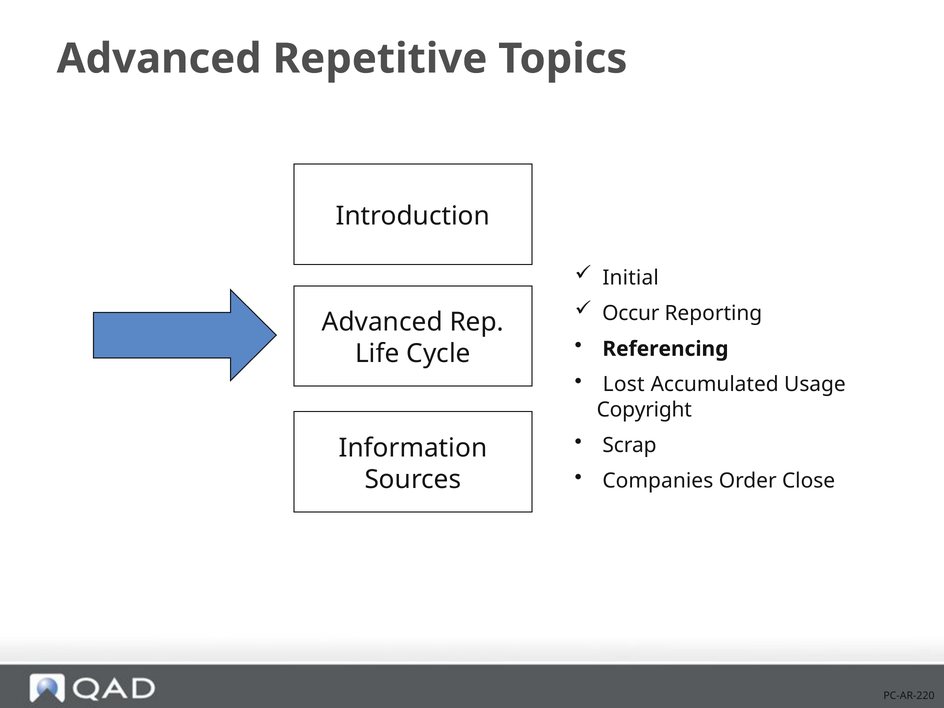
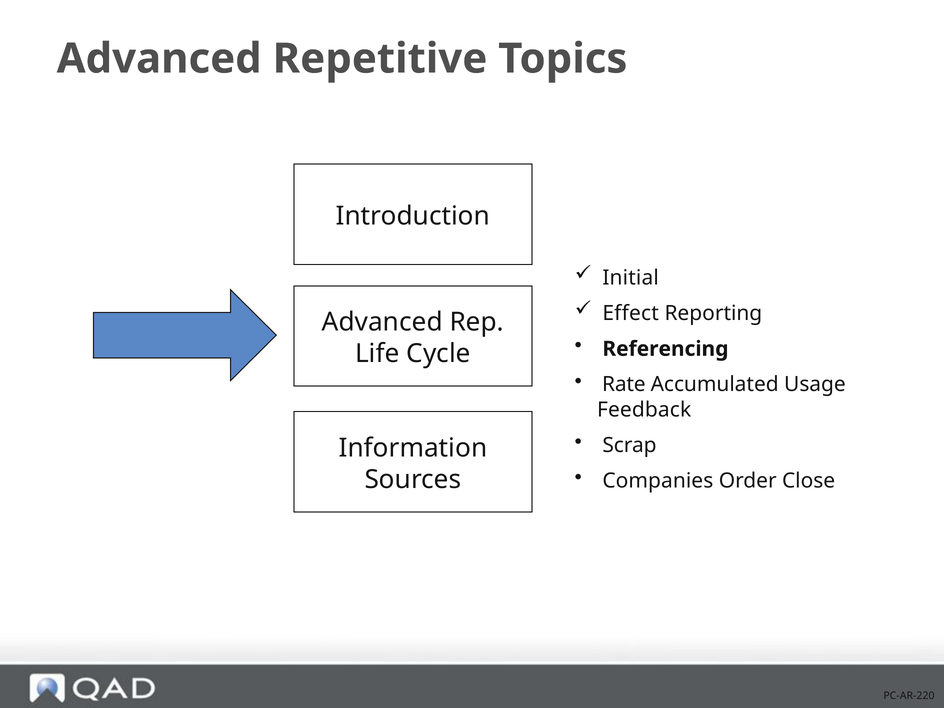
Occur: Occur -> Effect
Lost: Lost -> Rate
Copyright: Copyright -> Feedback
